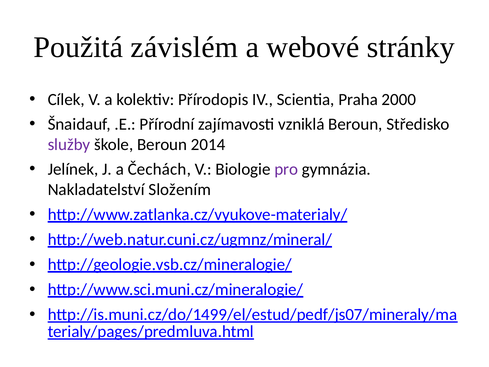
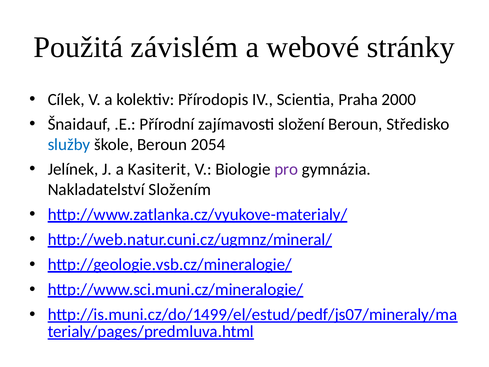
vzniklá: vzniklá -> složení
služby colour: purple -> blue
2014: 2014 -> 2054
Čechách: Čechách -> Kasiterit
